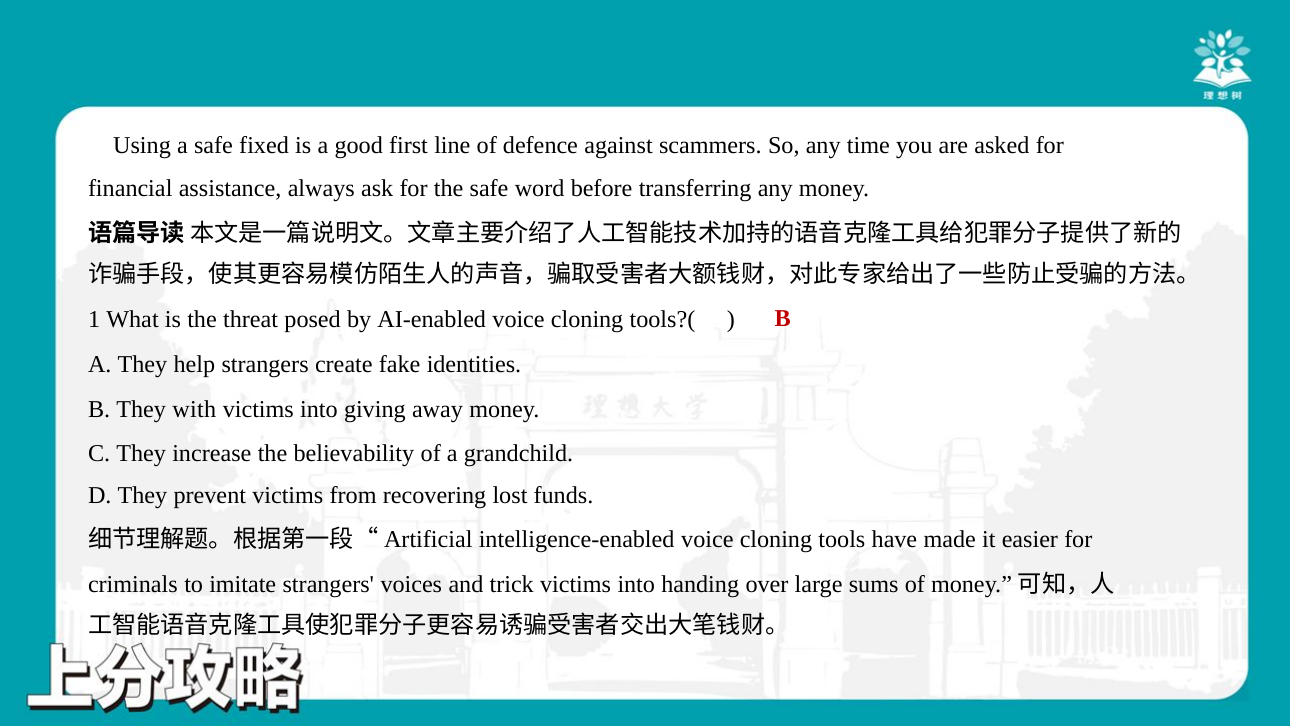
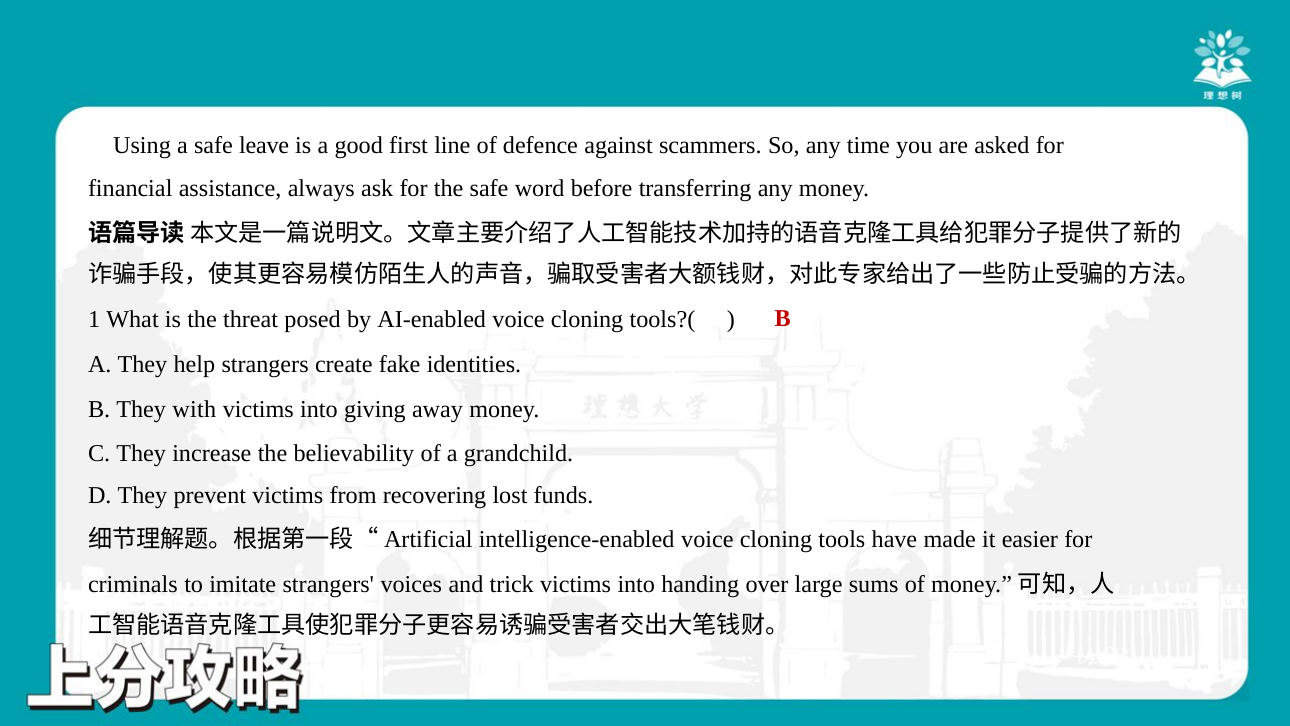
fixed: fixed -> leave
